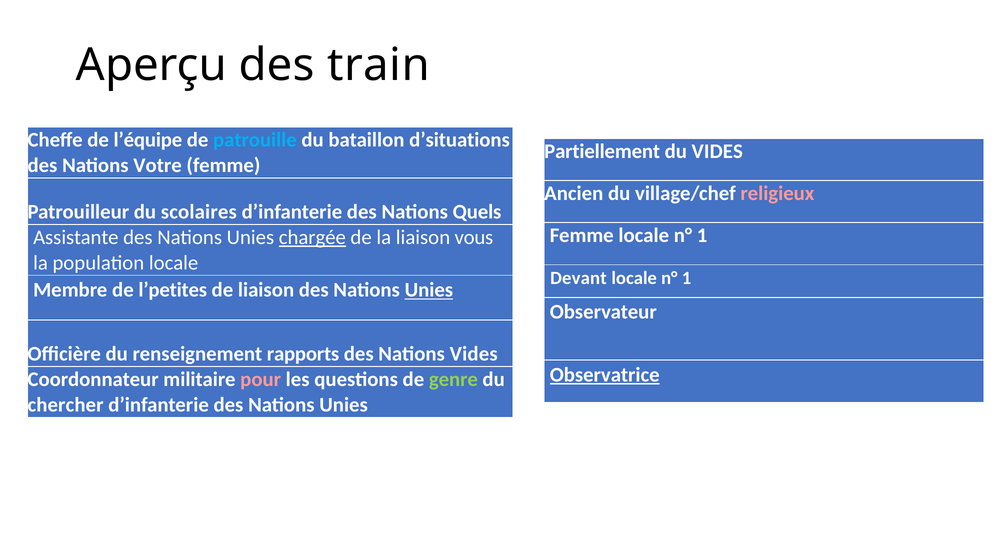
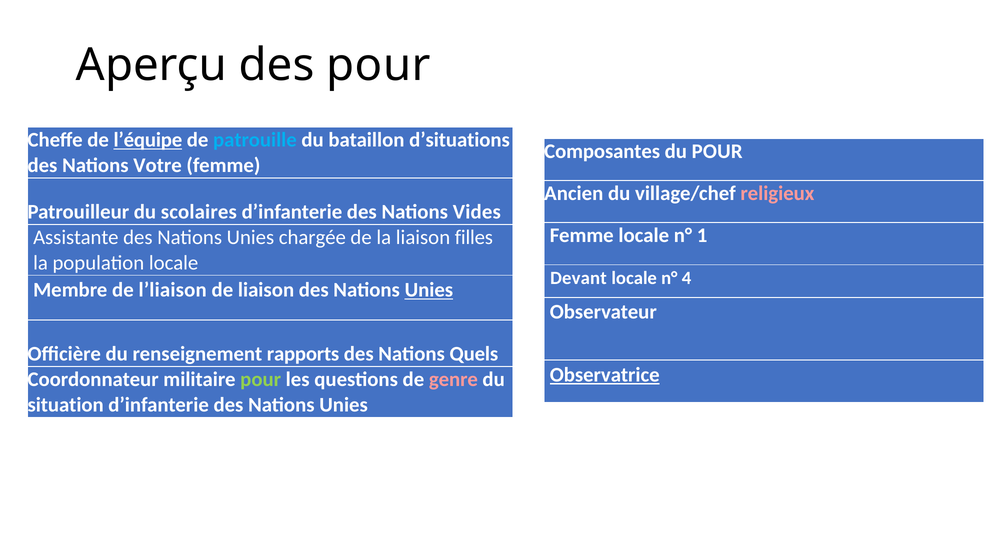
des train: train -> pour
l’équipe underline: none -> present
Partiellement: Partiellement -> Composantes
du VIDES: VIDES -> POUR
Quels: Quels -> Vides
chargée underline: present -> none
vous: vous -> filles
1 at (686, 278): 1 -> 4
l’petites: l’petites -> l’liaison
Nations Vides: Vides -> Quels
pour at (261, 380) colour: pink -> light green
genre colour: light green -> pink
chercher: chercher -> situation
